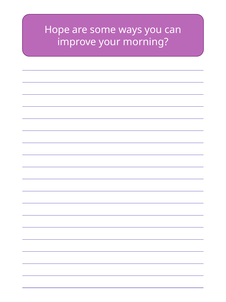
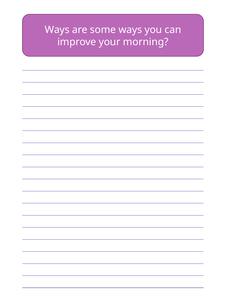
Hope at (57, 30): Hope -> Ways
